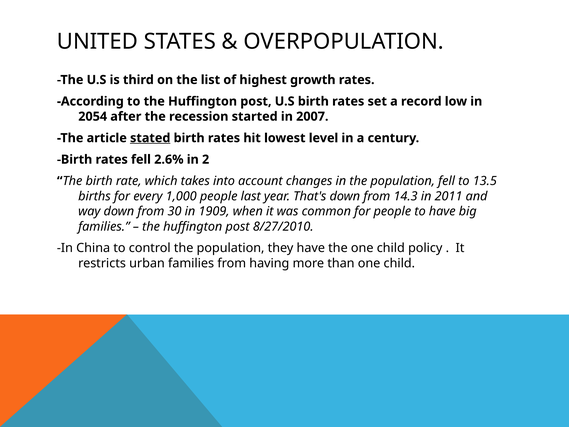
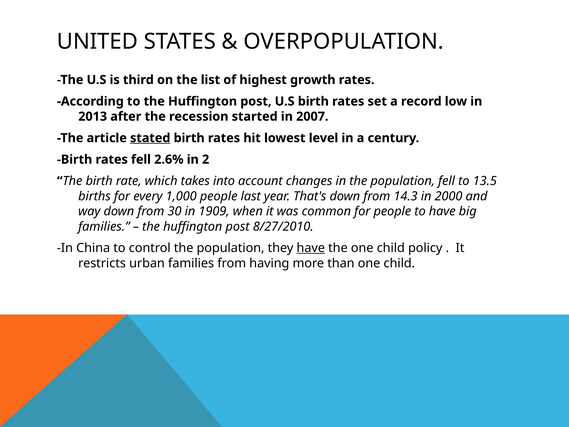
2054: 2054 -> 2013
2011: 2011 -> 2000
have at (311, 248) underline: none -> present
